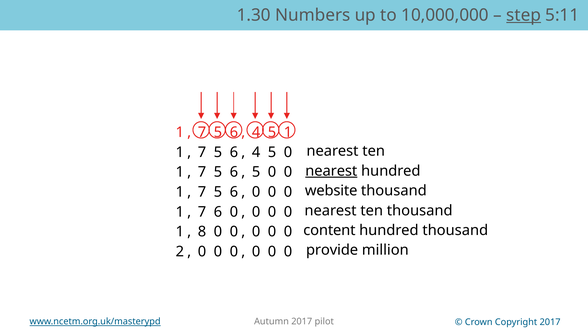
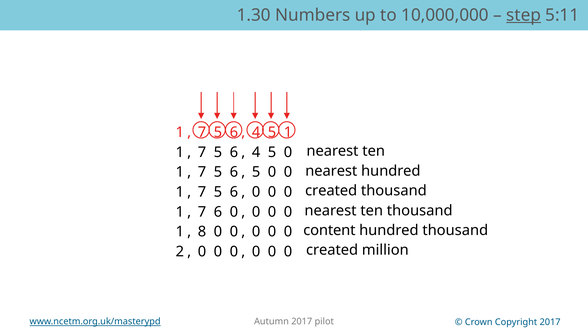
nearest at (331, 171) underline: present -> none
website at (331, 191): website -> created
provide at (332, 250): provide -> created
